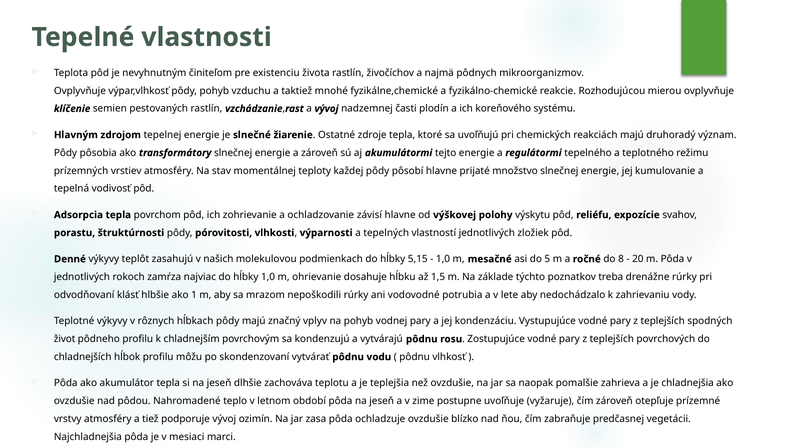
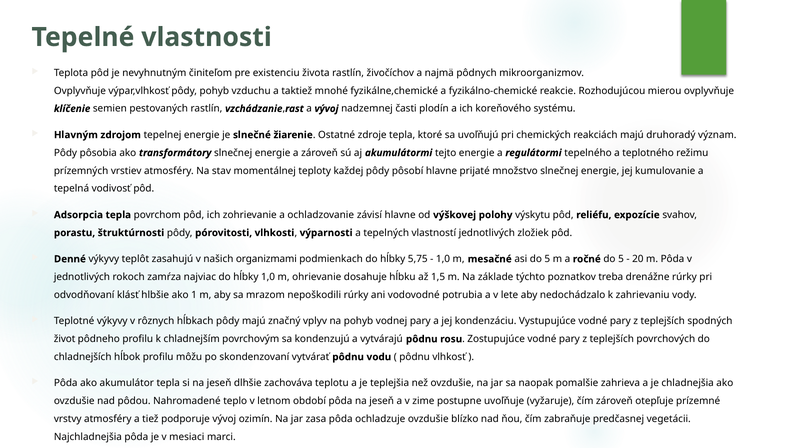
molekulovou: molekulovou -> organizmami
5,15: 5,15 -> 5,75
ročné do 8: 8 -> 5
